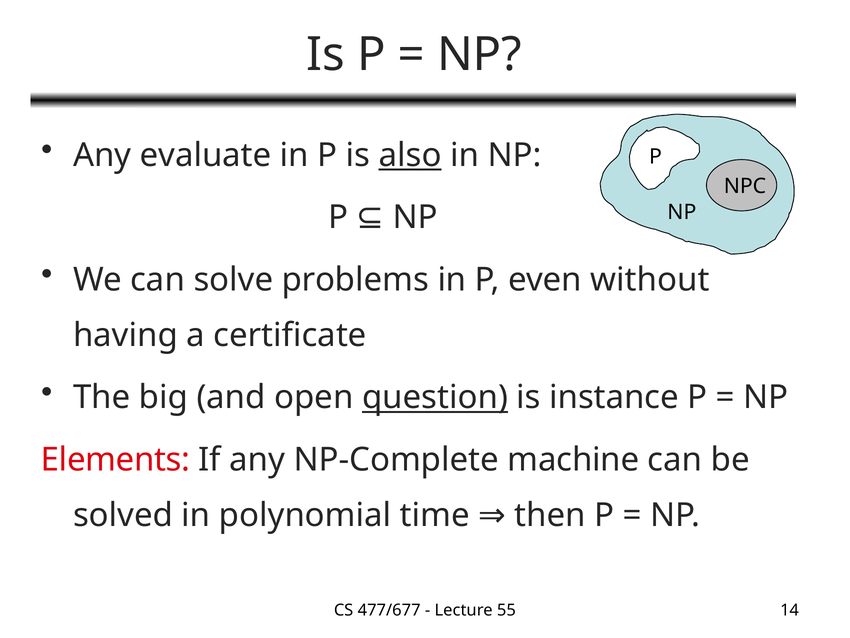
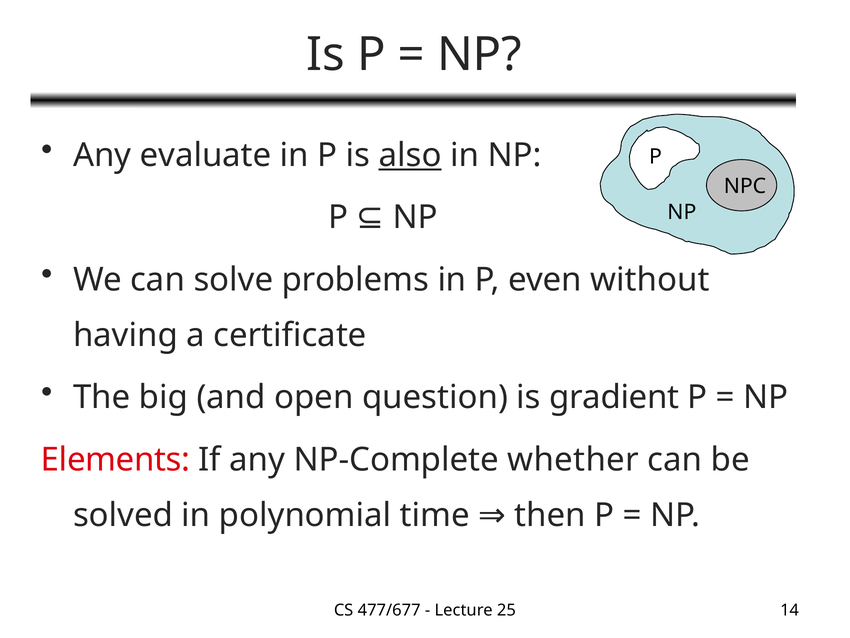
question underline: present -> none
instance: instance -> gradient
machine: machine -> whether
55: 55 -> 25
